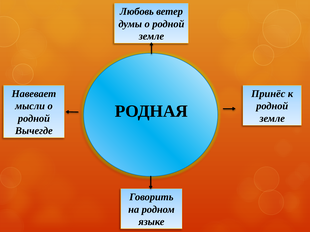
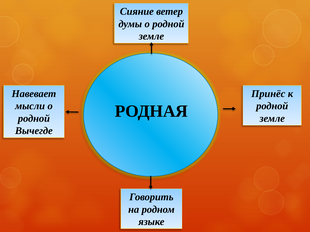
Любовь: Любовь -> Сияние
